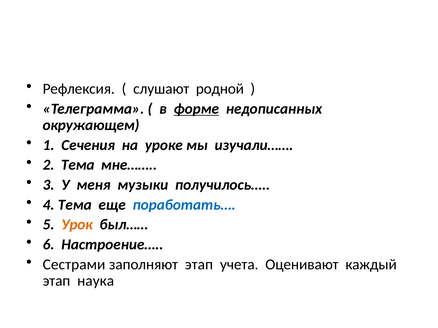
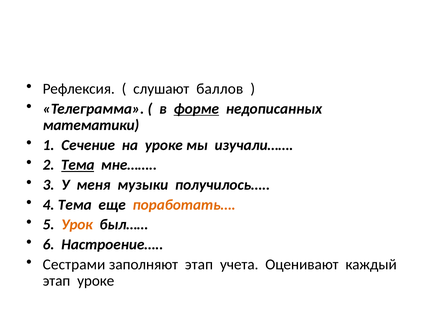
родной: родной -> баллов
окружающем: окружающем -> математики
Сечения: Сечения -> Сечение
Тема at (78, 165) underline: none -> present
поработать… colour: blue -> orange
этап наука: наука -> уроке
